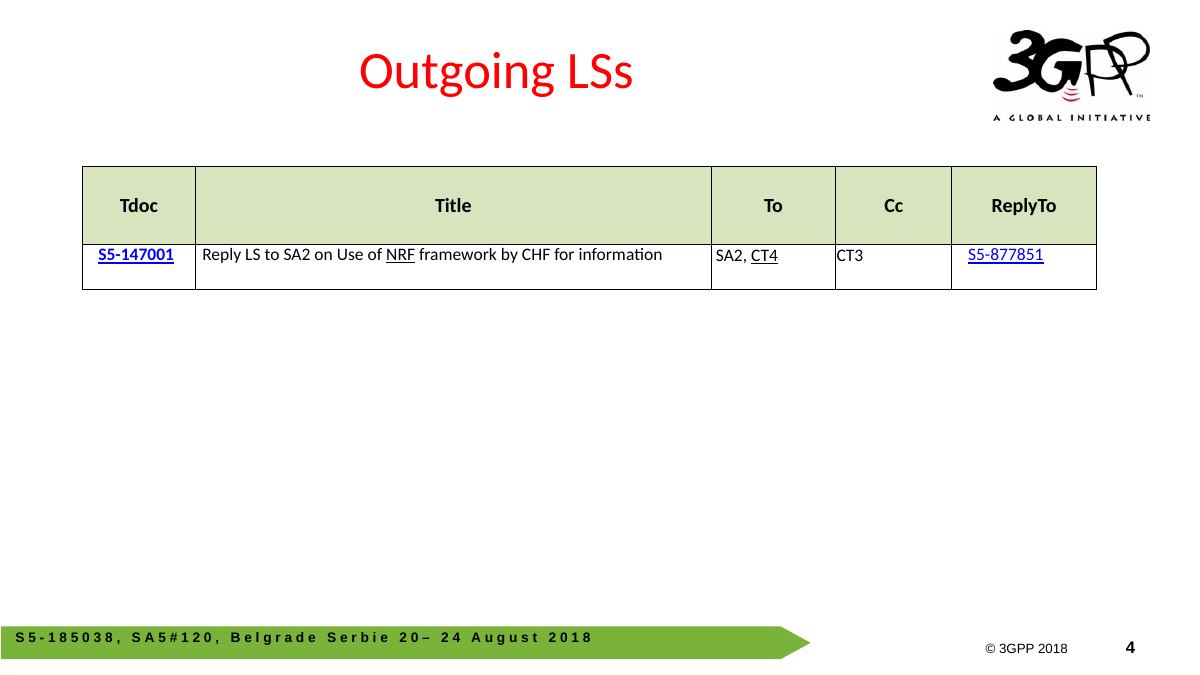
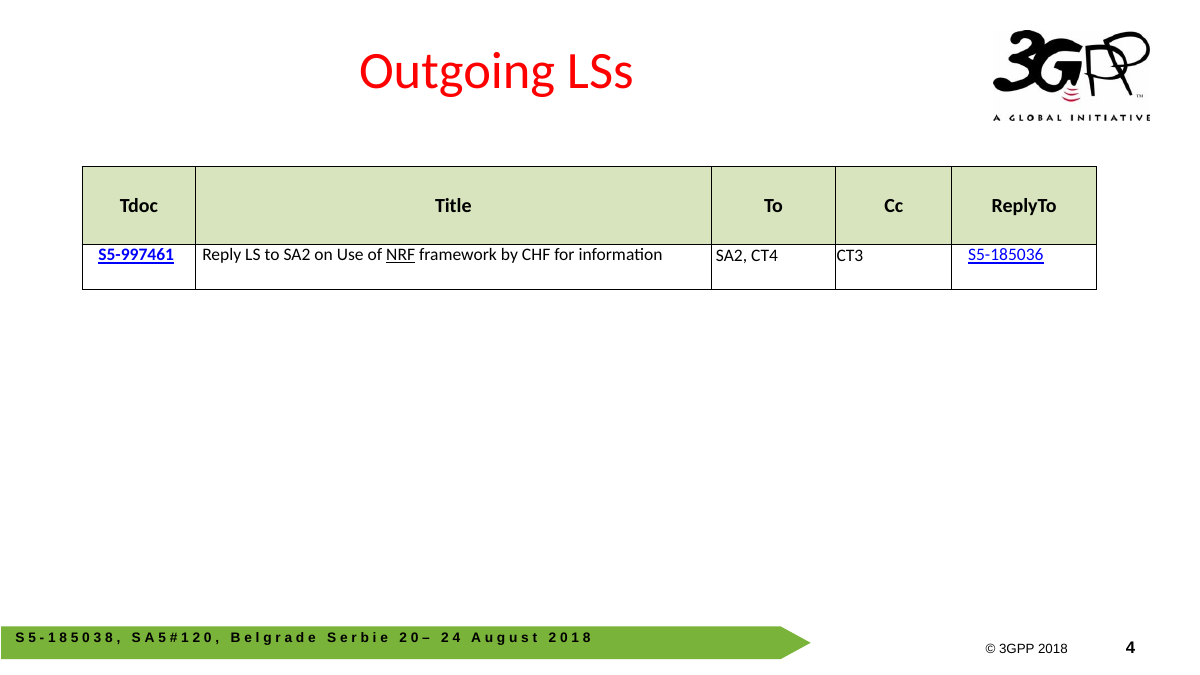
S5-147001: S5-147001 -> S5-997461
CT4 underline: present -> none
S5-877851: S5-877851 -> S5-185036
